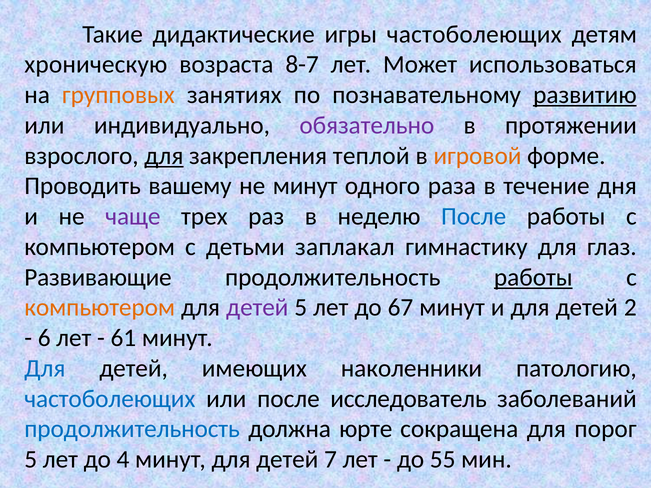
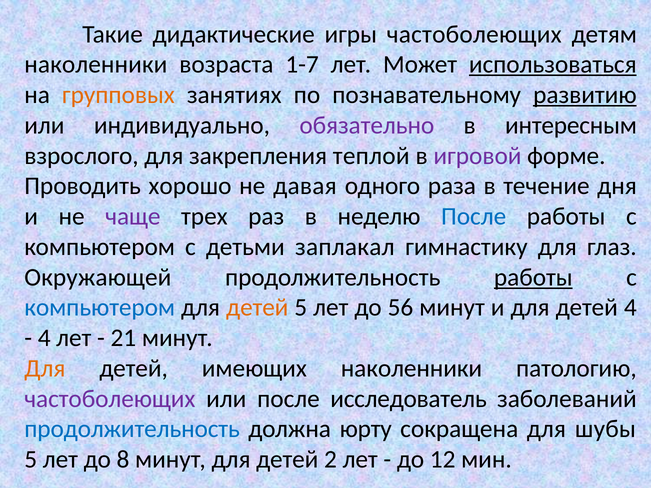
хроническую at (96, 65): хроническую -> наколенники
8-7: 8-7 -> 1-7
использоваться underline: none -> present
протяжении: протяжении -> интересным
для at (164, 156) underline: present -> none
игровой colour: orange -> purple
вашему: вашему -> хорошо
не минут: минут -> давая
Развивающие: Развивающие -> Окружающей
компьютером at (100, 308) colour: orange -> blue
детей at (257, 308) colour: purple -> orange
67: 67 -> 56
детей 2: 2 -> 4
6 at (44, 338): 6 -> 4
61: 61 -> 21
Для at (45, 369) colour: blue -> orange
частоболеющих at (110, 399) colour: blue -> purple
юрте: юрте -> юрту
порог: порог -> шубы
4: 4 -> 8
7: 7 -> 2
55: 55 -> 12
